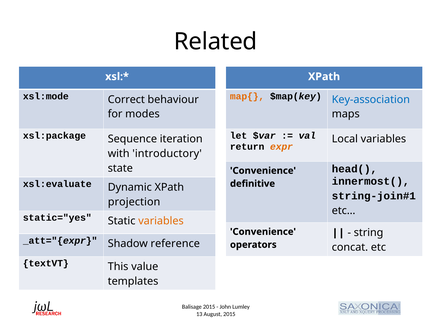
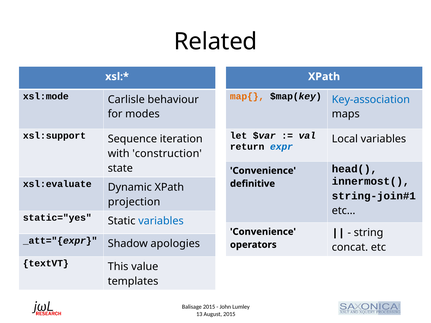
Correct: Correct -> Carlisle
xsl:package: xsl:package -> xsl:support
expr colour: orange -> blue
introductory: introductory -> construction
variables at (161, 221) colour: orange -> blue
reference: reference -> apologies
